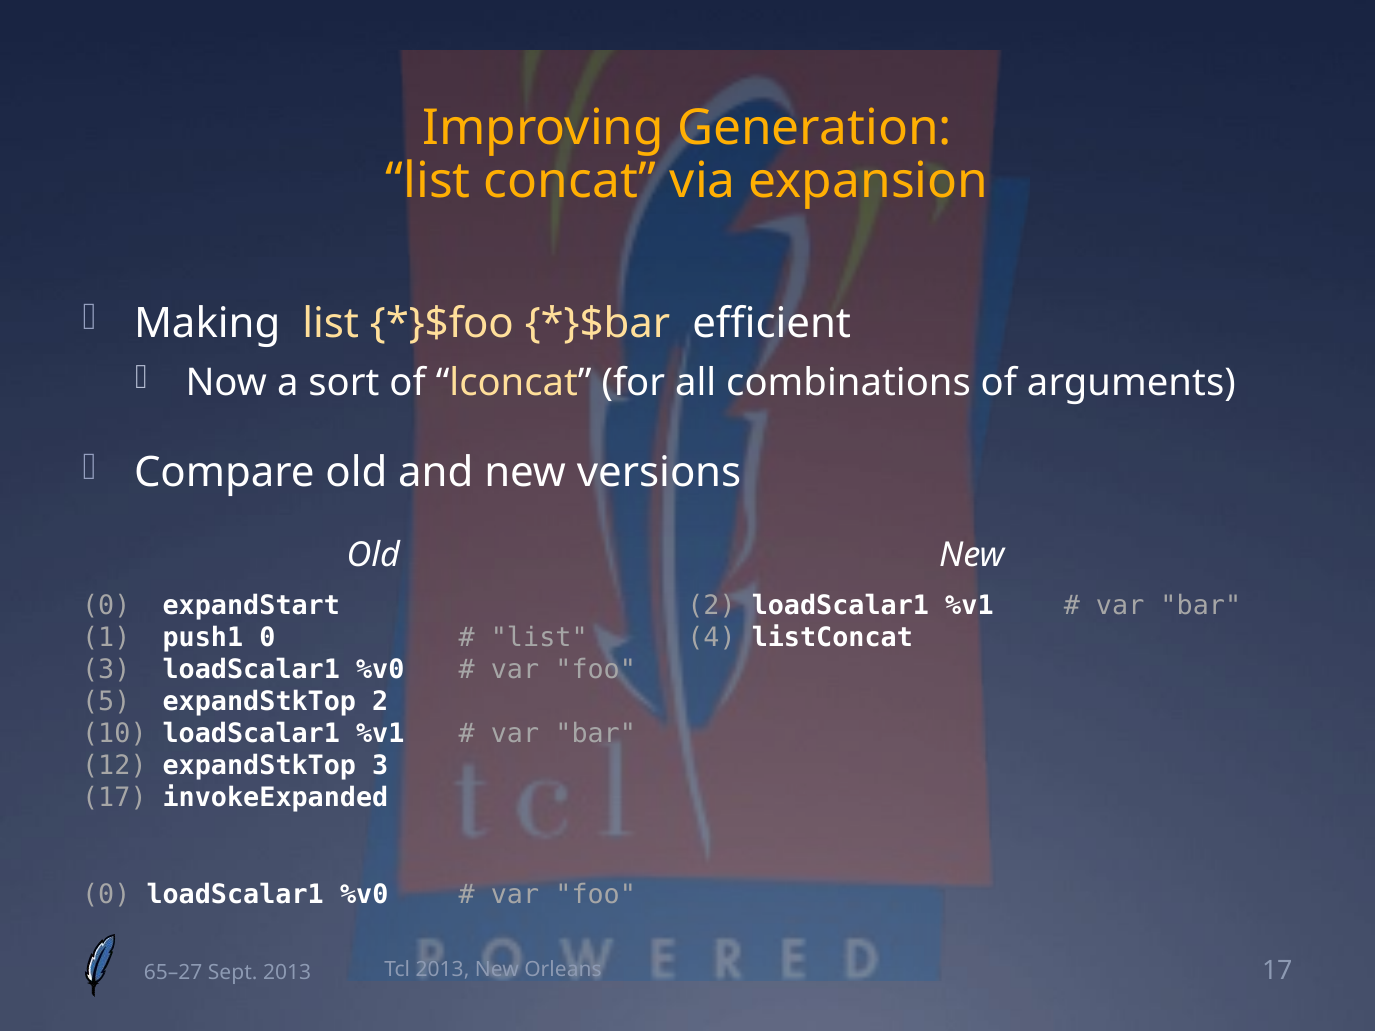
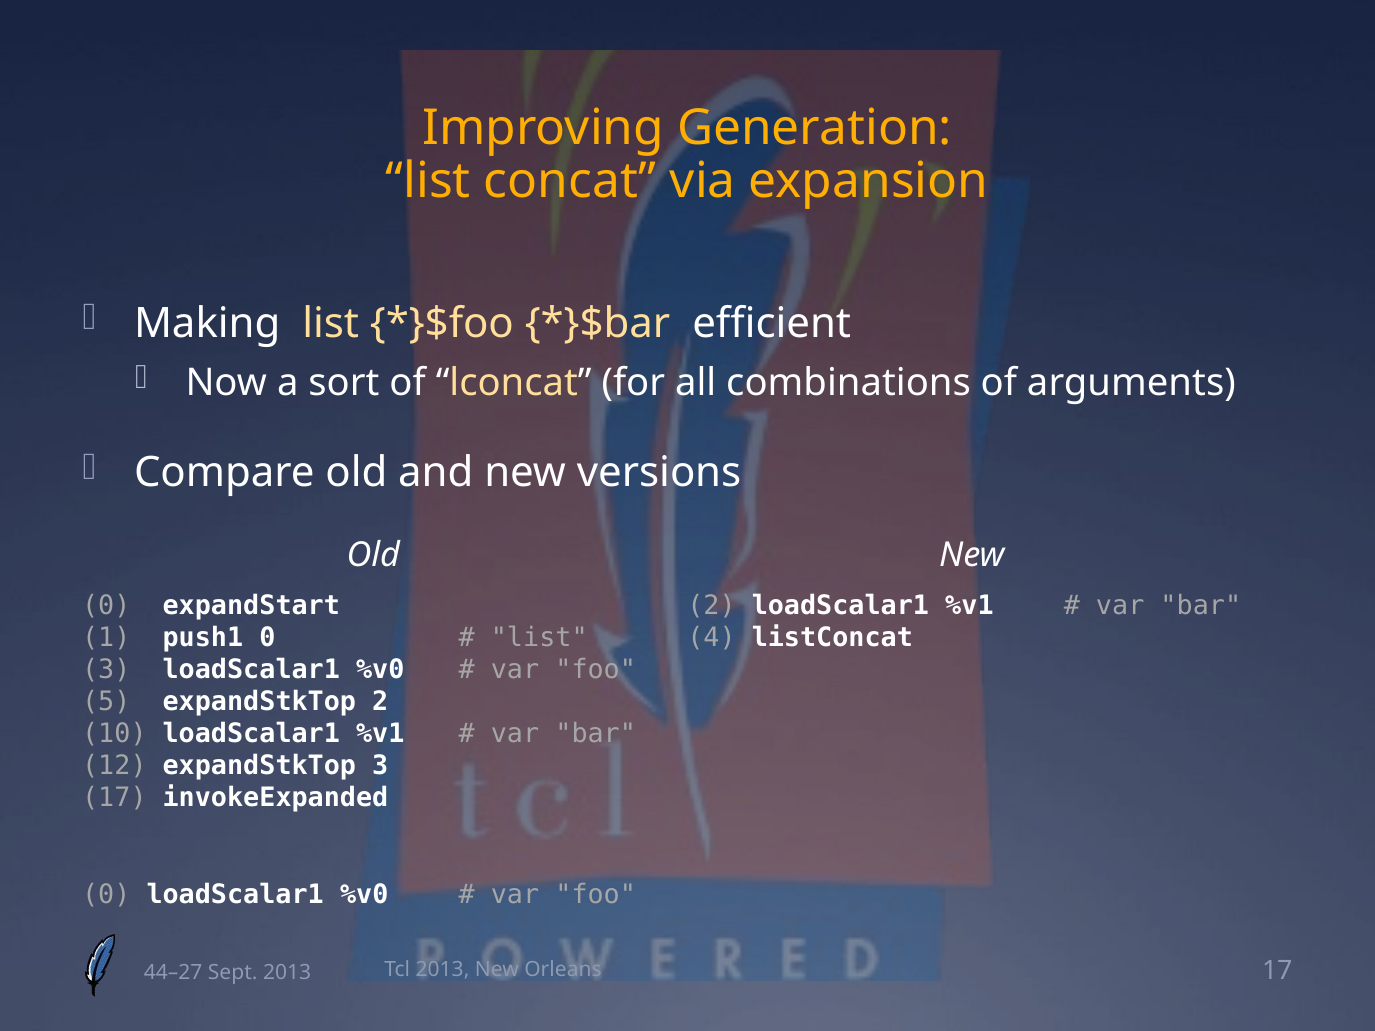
65–27: 65–27 -> 44–27
